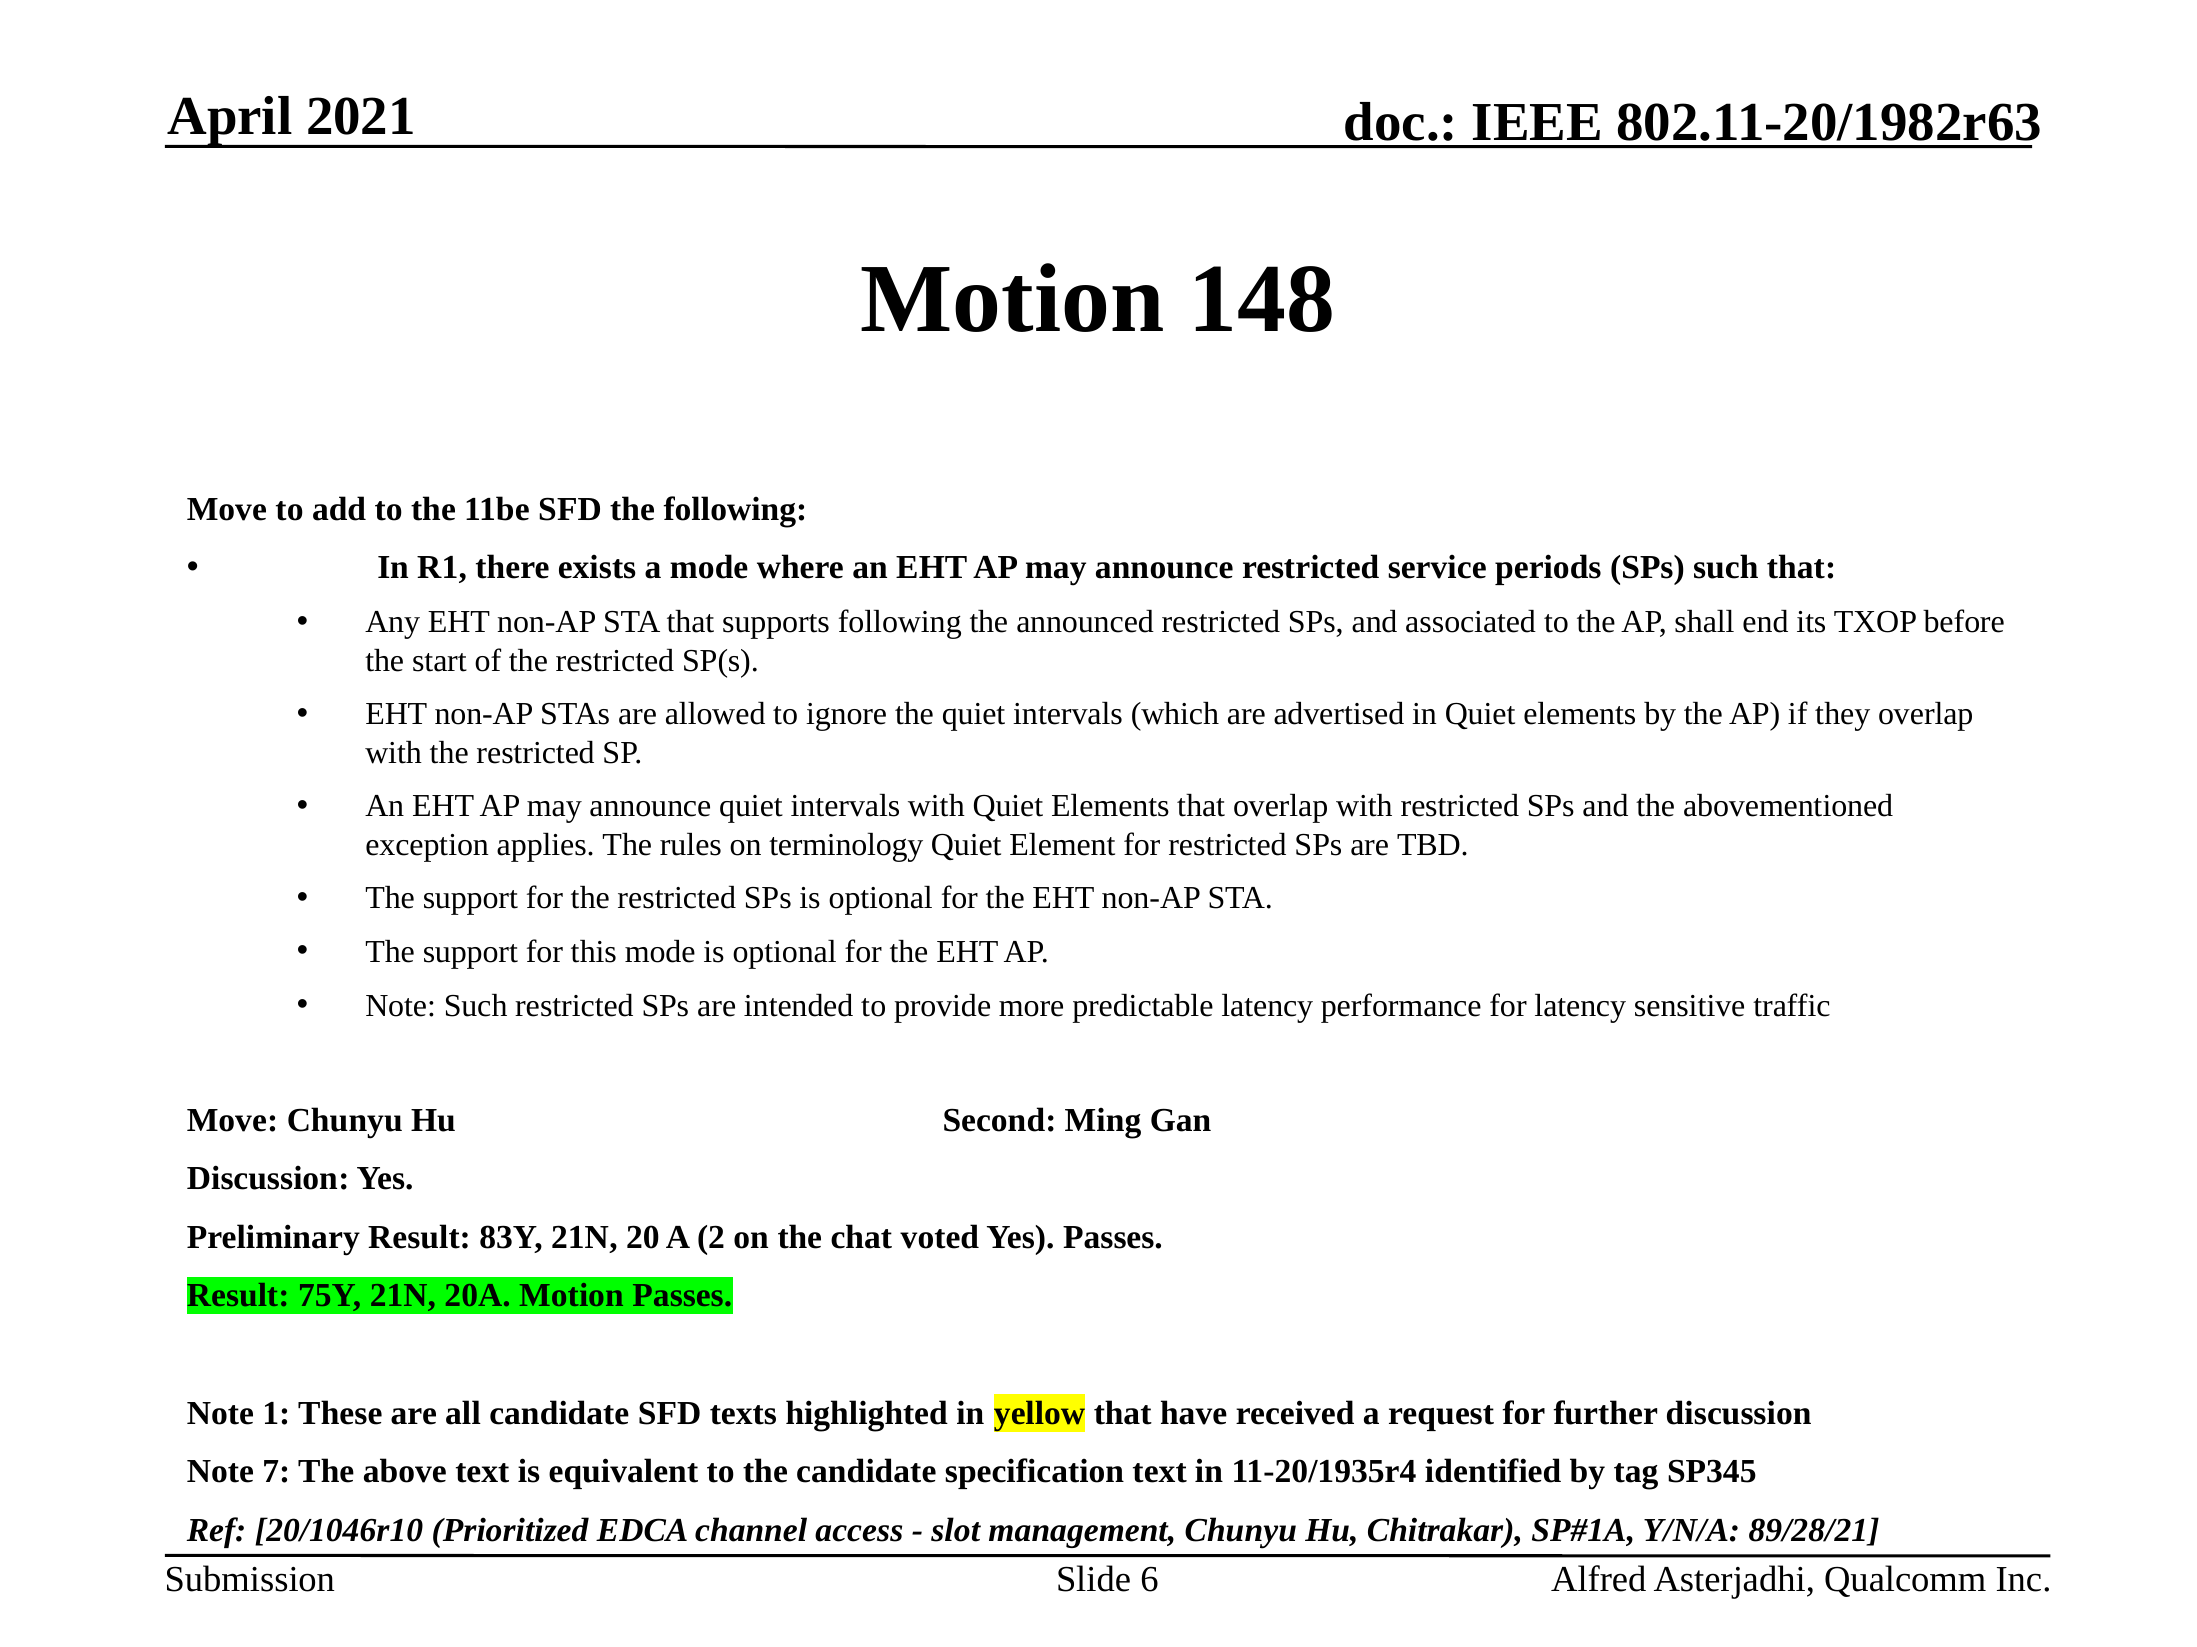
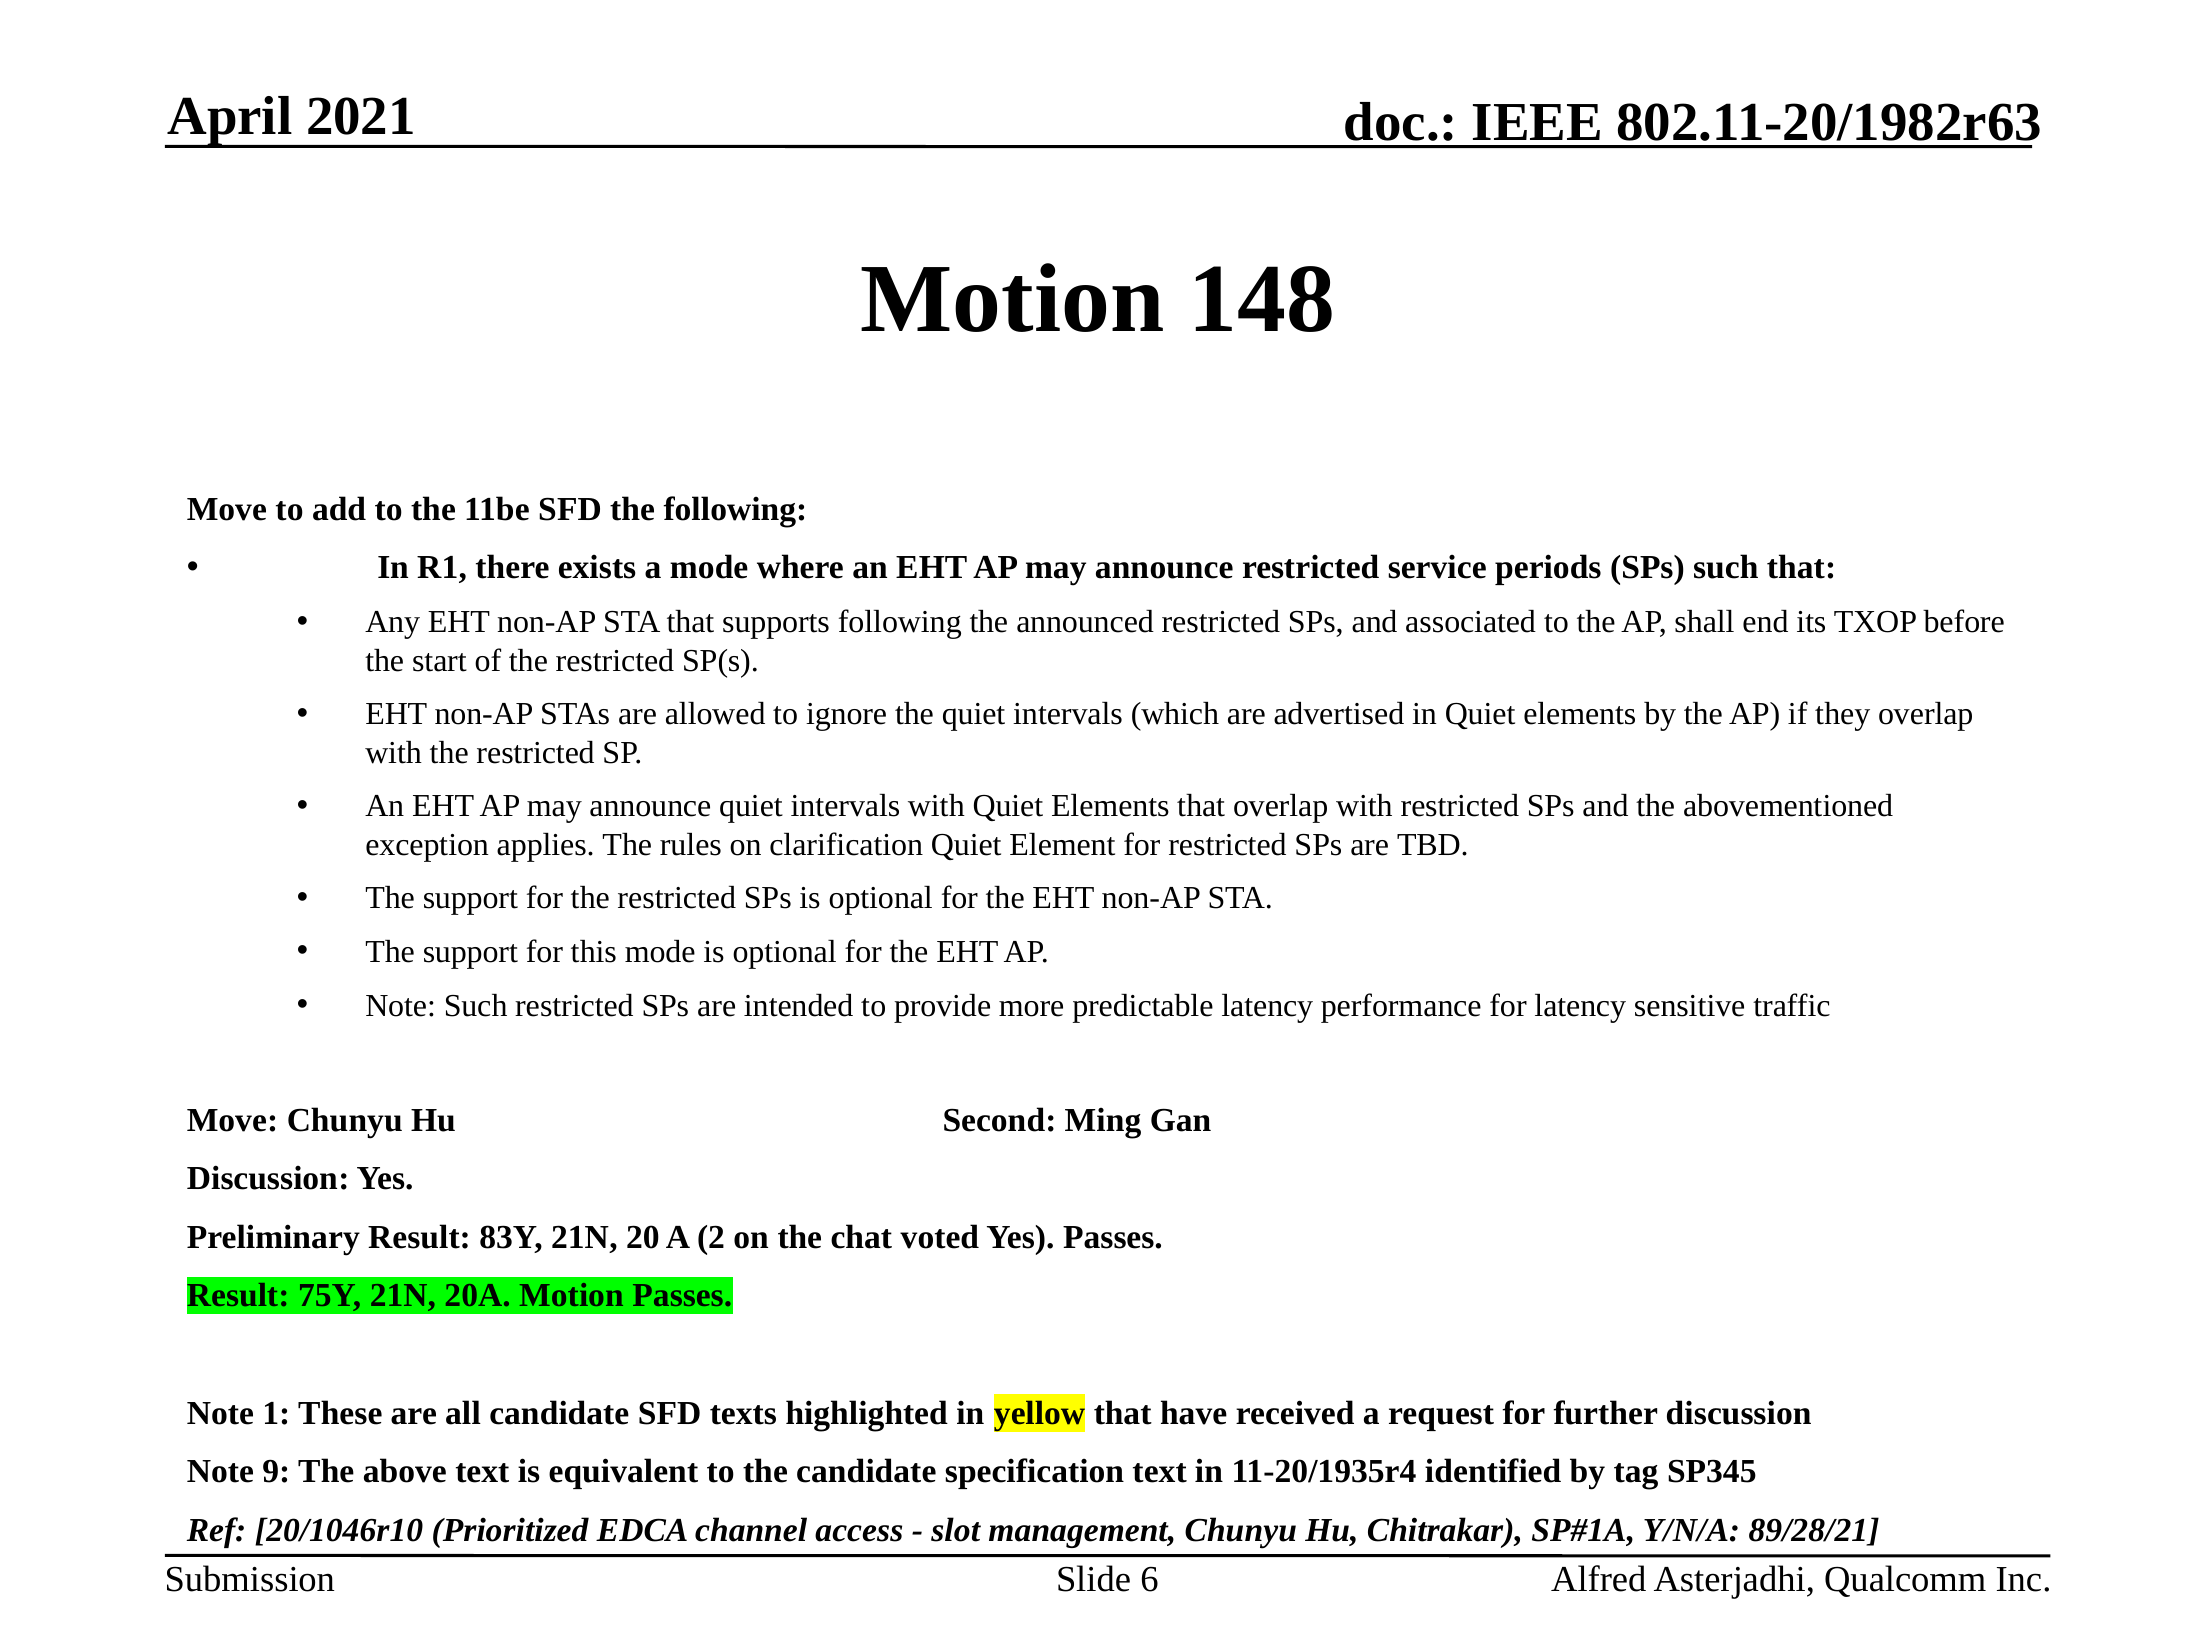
terminology: terminology -> clarification
7: 7 -> 9
